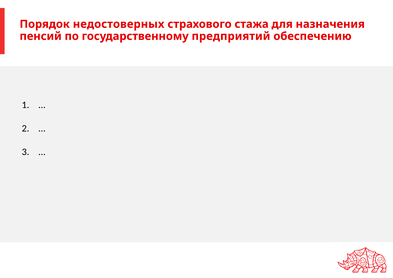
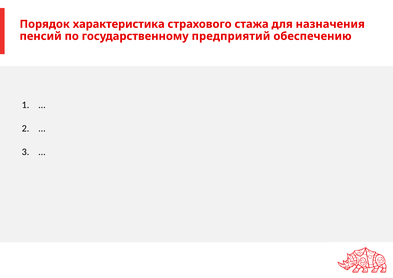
недостоверных: недостоверных -> характеристика
